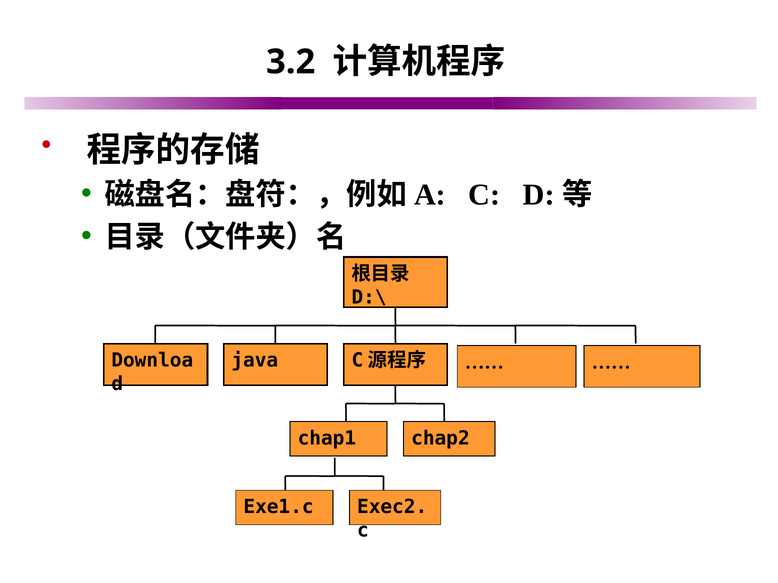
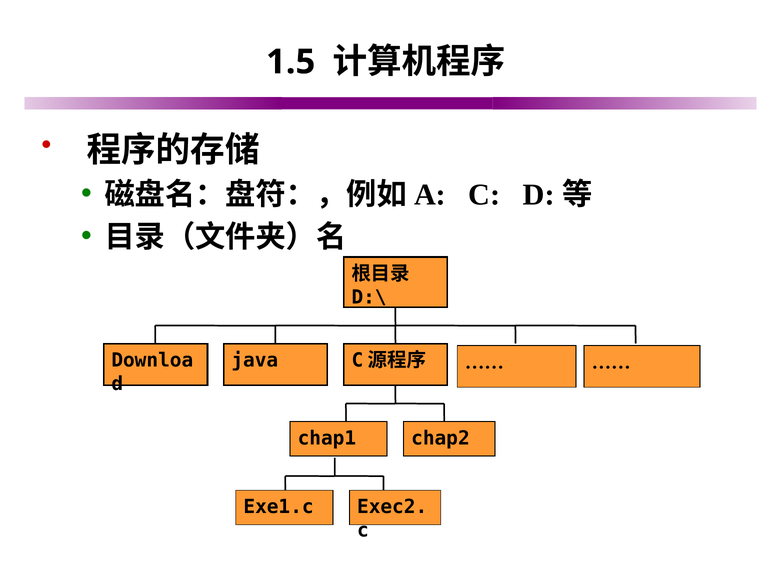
3.2: 3.2 -> 1.5
